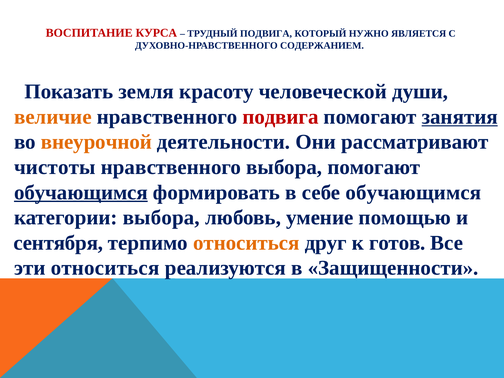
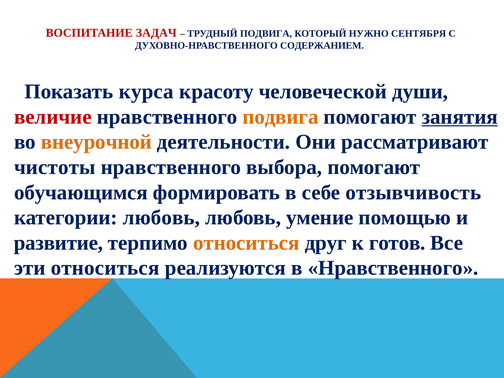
КУРСА: КУРСА -> ЗАДАЧ
ЯВЛЯЕТСЯ: ЯВЛЯЕТСЯ -> СЕНТЯБРЯ
земля: земля -> курса
величие colour: orange -> red
подвига at (280, 117) colour: red -> orange
обучающимся at (81, 192) underline: present -> none
себе обучающимся: обучающимся -> отзывчивость
категории выбора: выбора -> любовь
сентября: сентября -> развитие
в Защищенности: Защищенности -> Нравственного
